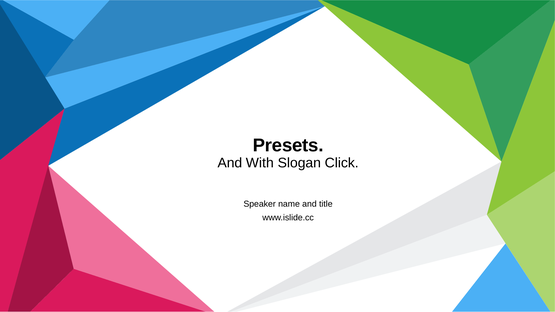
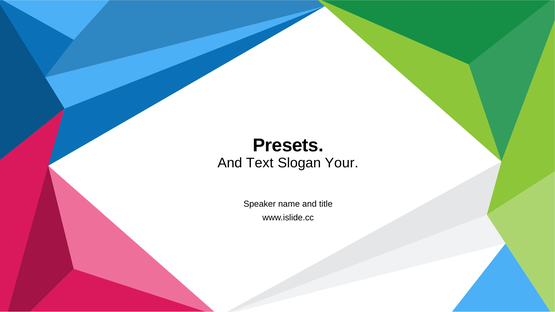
With: With -> Text
Click: Click -> Your
